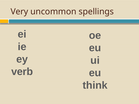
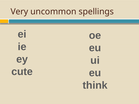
verb: verb -> cute
